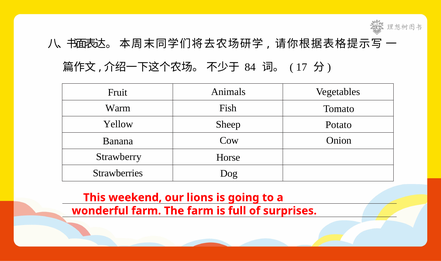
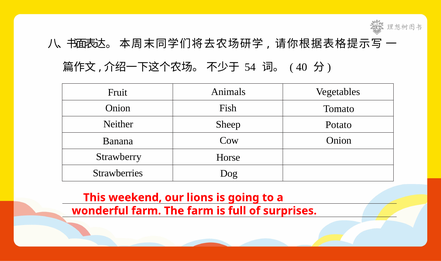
84: 84 -> 54
17: 17 -> 40
Warm at (118, 108): Warm -> Onion
Yellow: Yellow -> Neither
